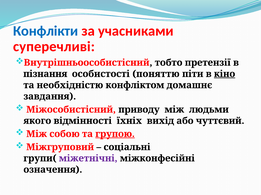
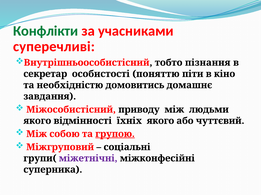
Конфлікти colour: blue -> green
претензії: претензії -> пізнання
пізнання: пізнання -> секретар
кіно underline: present -> none
конфліктом: конфліктом -> домовитись
їхніх вихід: вихід -> якого
означення: означення -> суперника
